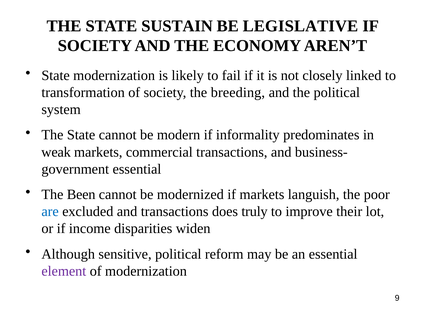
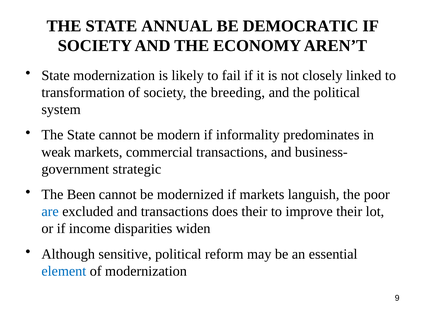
SUSTAIN: SUSTAIN -> ANNUAL
LEGISLATIVE: LEGISLATIVE -> DEMOCRATIC
government essential: essential -> strategic
does truly: truly -> their
element colour: purple -> blue
